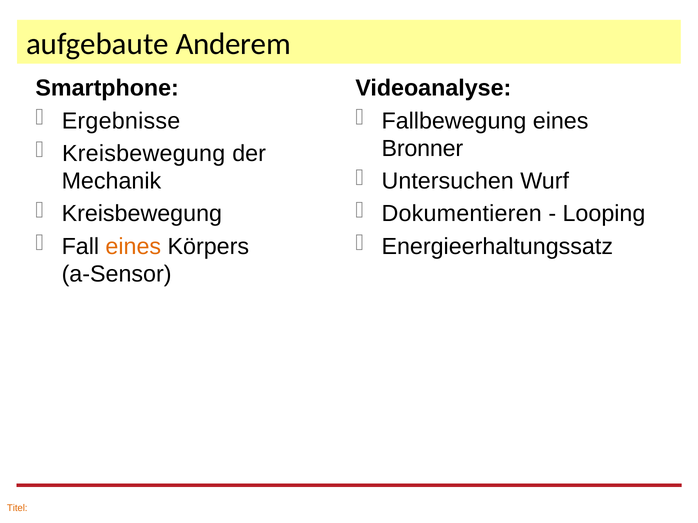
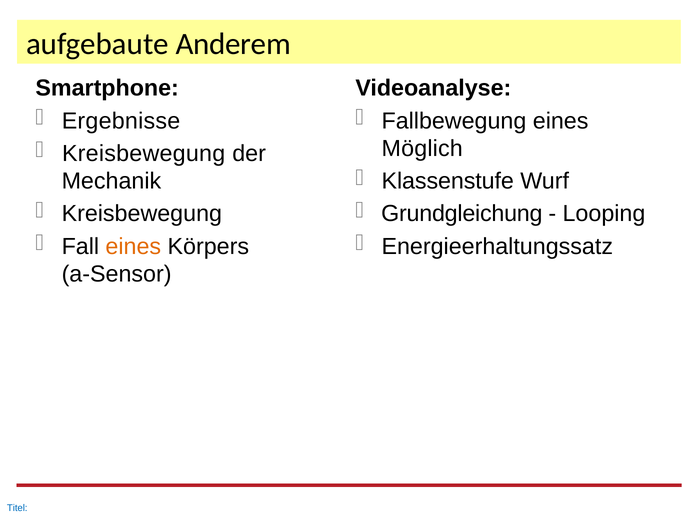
Bronner: Bronner -> Möglich
Untersuchen: Untersuchen -> Klassenstufe
Dokumentieren: Dokumentieren -> Grundgleichung
Titel colour: orange -> blue
